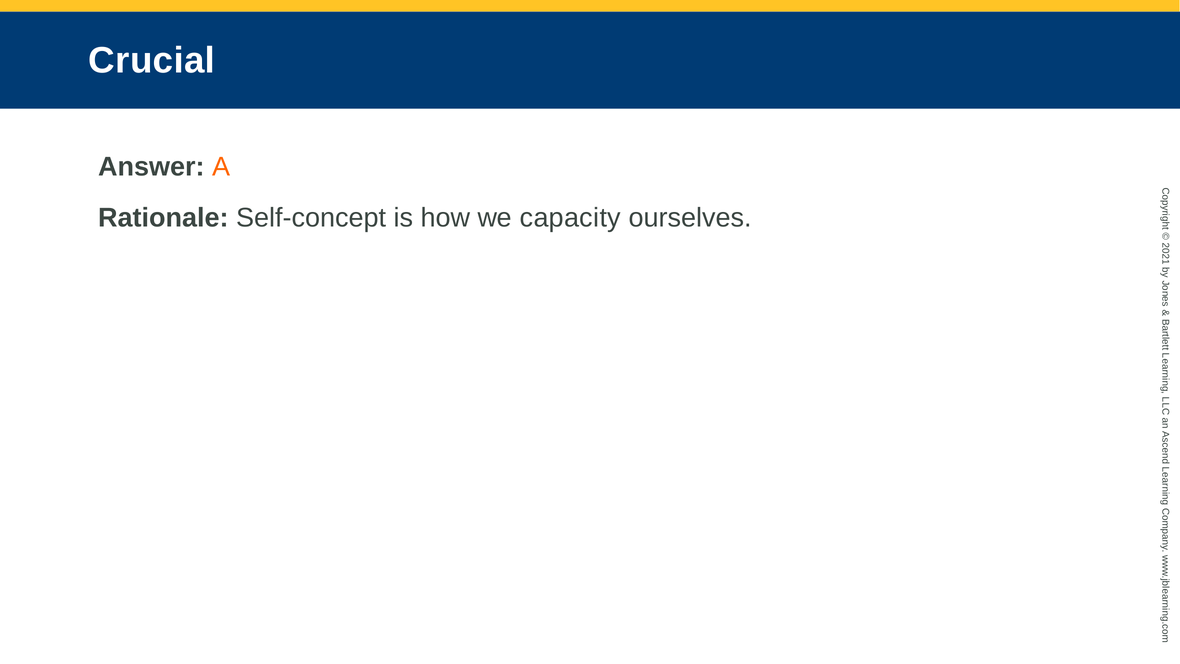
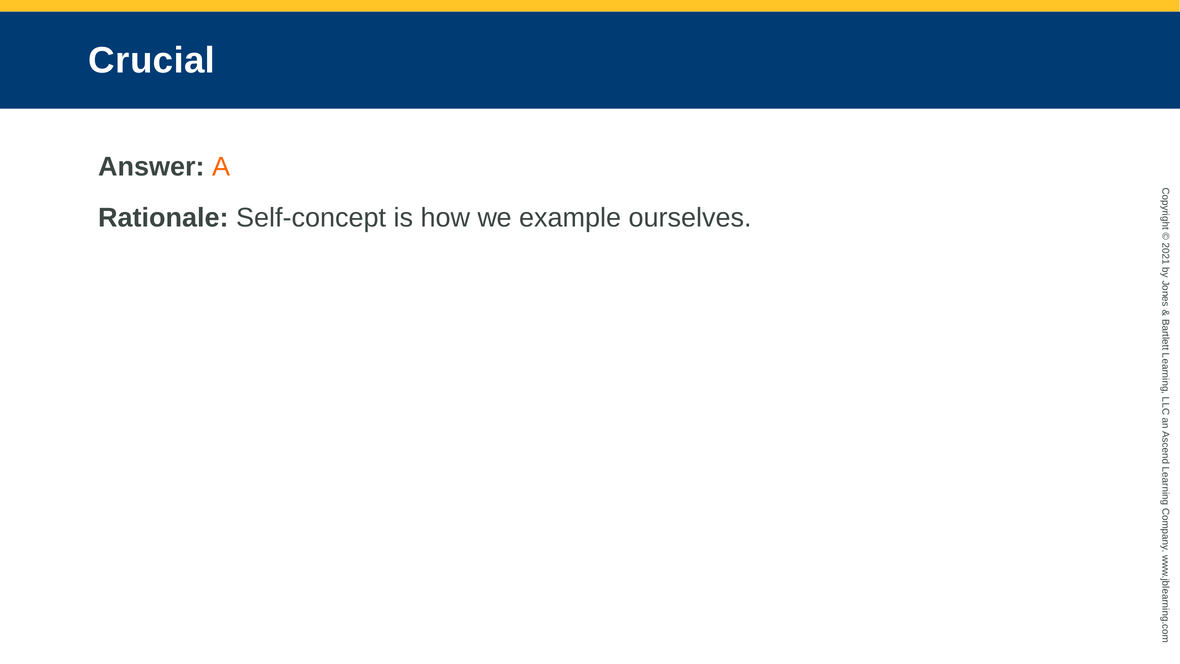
capacity: capacity -> example
